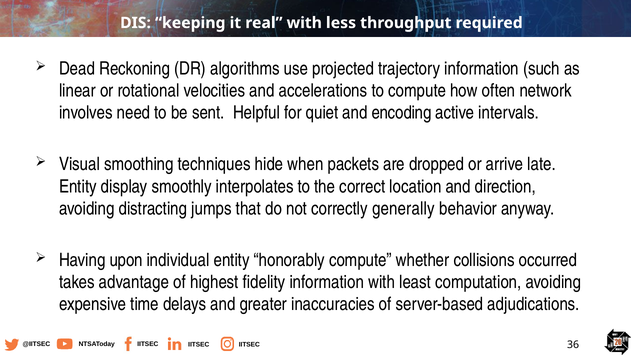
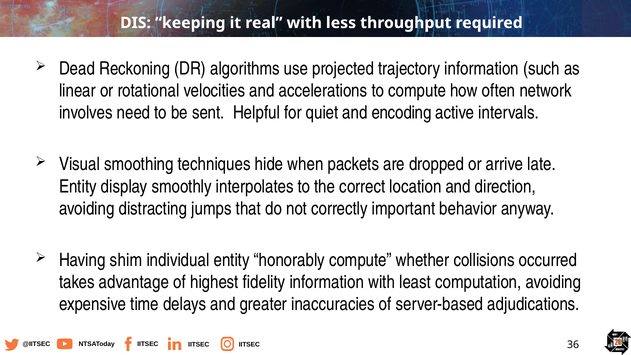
generally: generally -> important
upon: upon -> shim
